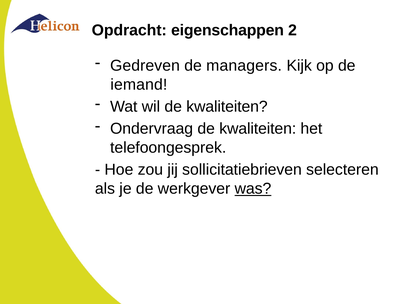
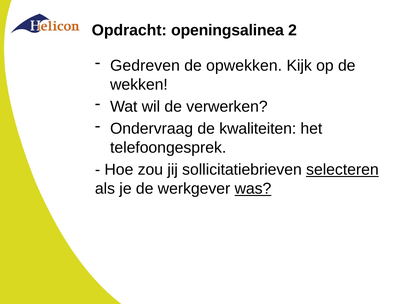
eigenschappen: eigenschappen -> openingsalinea
managers: managers -> opwekken
iemand: iemand -> wekken
wil de kwaliteiten: kwaliteiten -> verwerken
selecteren underline: none -> present
